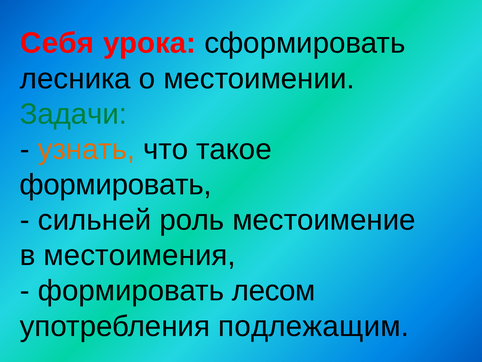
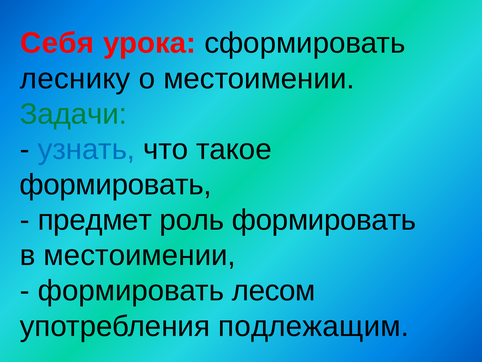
лесника: лесника -> леснику
узнать colour: orange -> blue
сильней: сильней -> предмет
роль местоимение: местоимение -> формировать
в местоимения: местоимения -> местоимении
